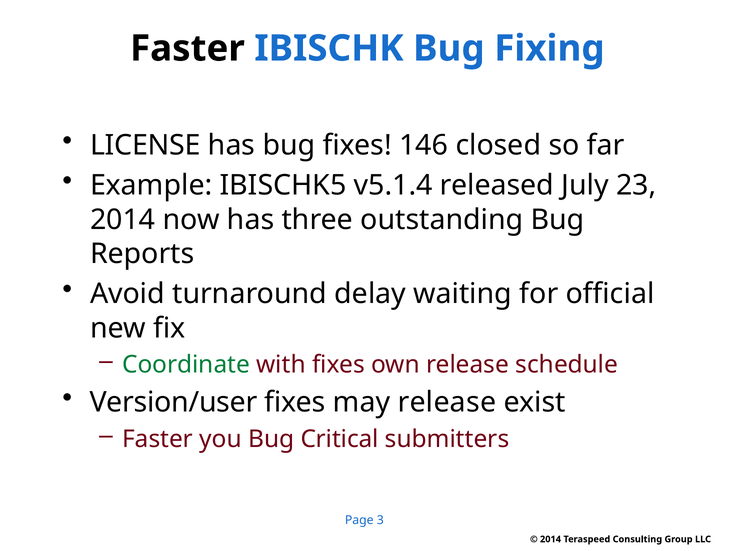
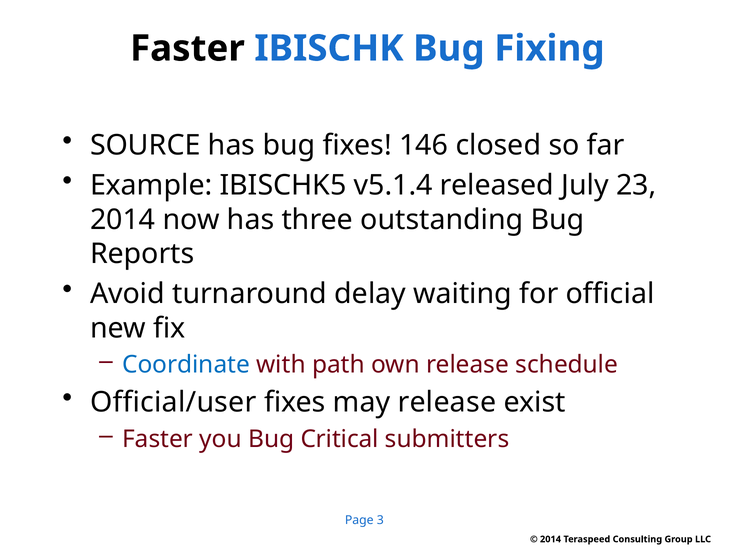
LICENSE: LICENSE -> SOURCE
Coordinate colour: green -> blue
with fixes: fixes -> path
Version/user: Version/user -> Official/user
